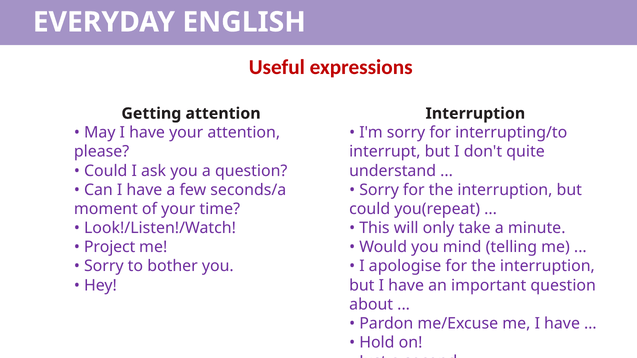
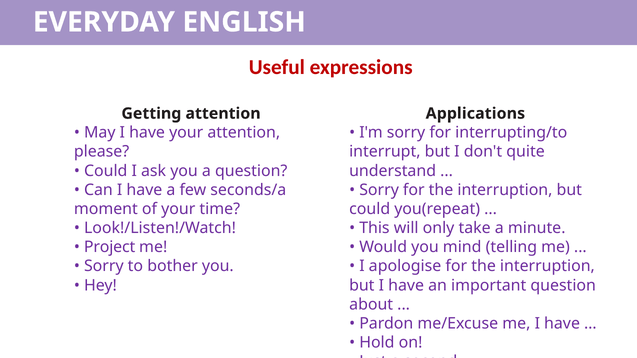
Interruption at (475, 114): Interruption -> Applications
